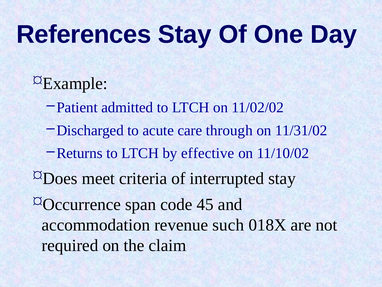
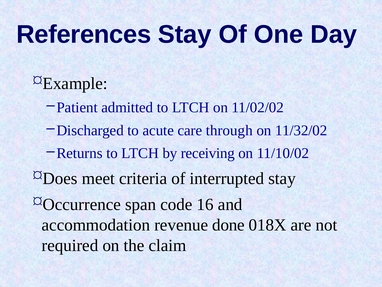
11/31/02: 11/31/02 -> 11/32/02
effective: effective -> receiving
45: 45 -> 16
such: such -> done
